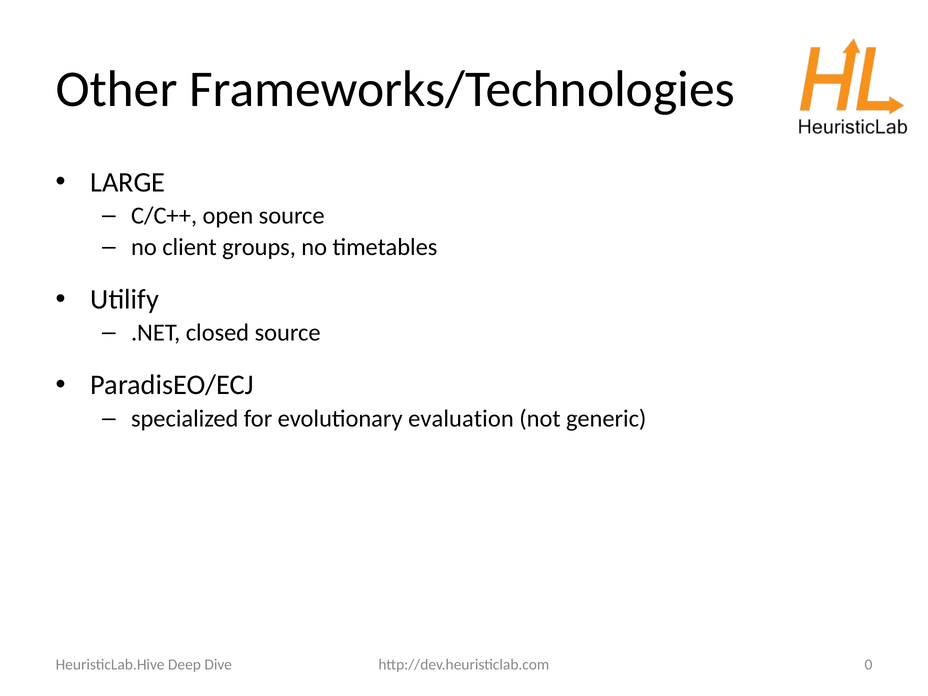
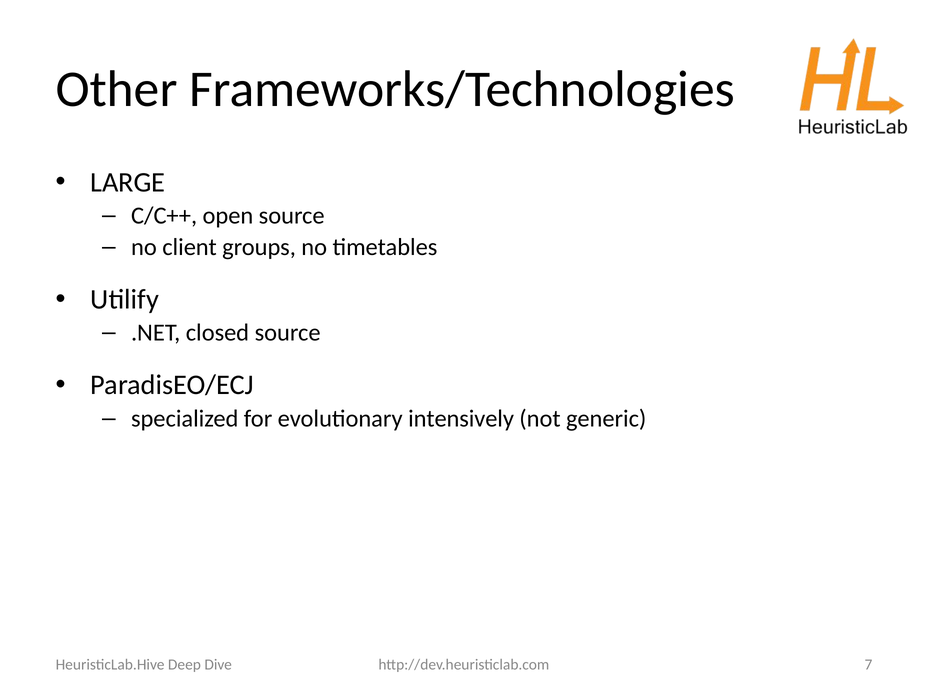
evaluation: evaluation -> intensively
0: 0 -> 7
